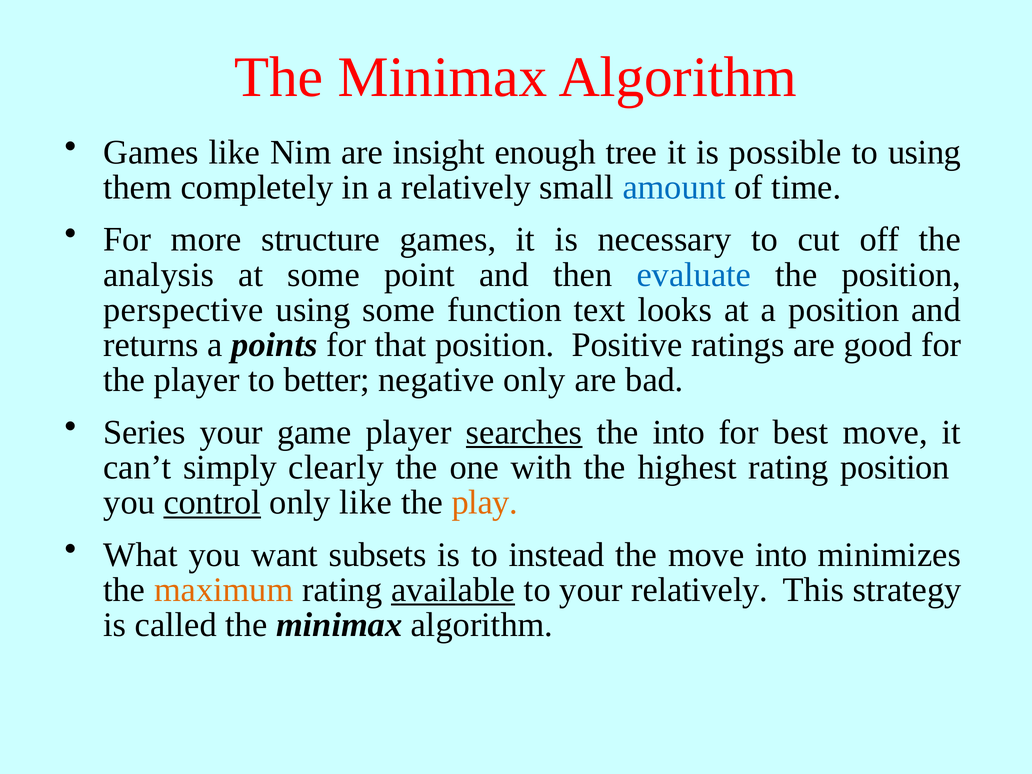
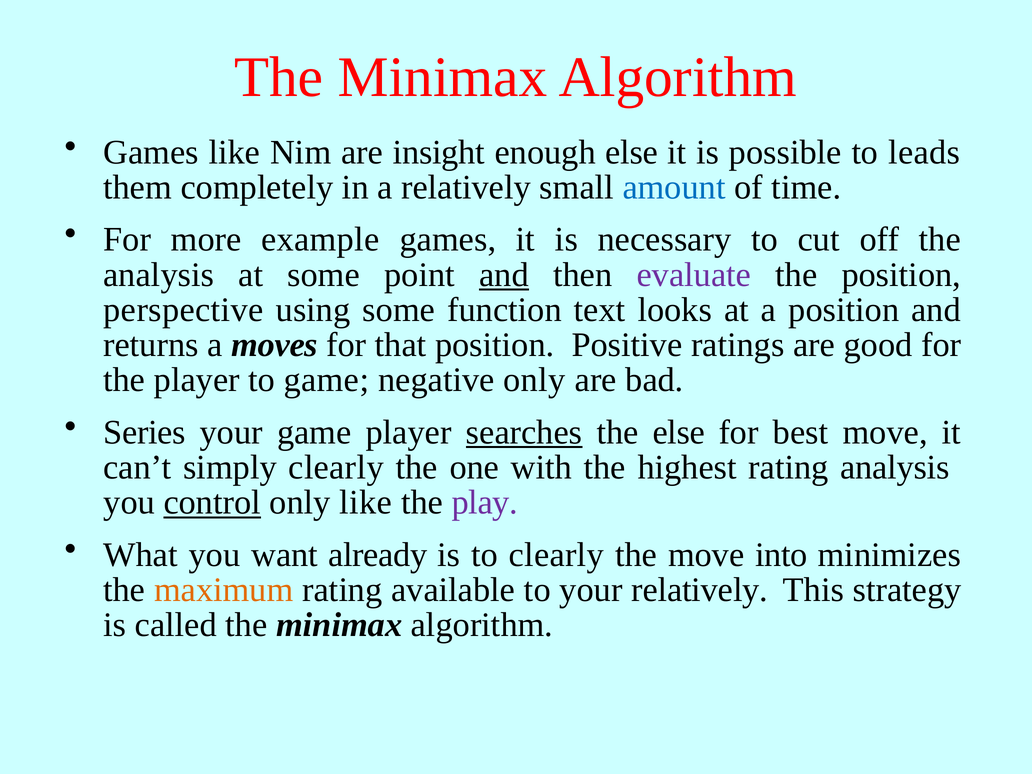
enough tree: tree -> else
to using: using -> leads
structure: structure -> example
and at (504, 275) underline: none -> present
evaluate colour: blue -> purple
points: points -> moves
to better: better -> game
the into: into -> else
rating position: position -> analysis
play colour: orange -> purple
subsets: subsets -> already
to instead: instead -> clearly
available underline: present -> none
